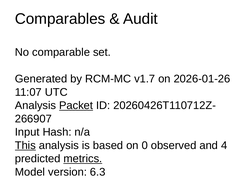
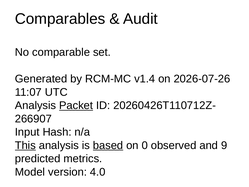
v1.7: v1.7 -> v1.4
2026-01-26: 2026-01-26 -> 2026-07-26
based underline: none -> present
4: 4 -> 9
metrics underline: present -> none
6.3: 6.3 -> 4.0
